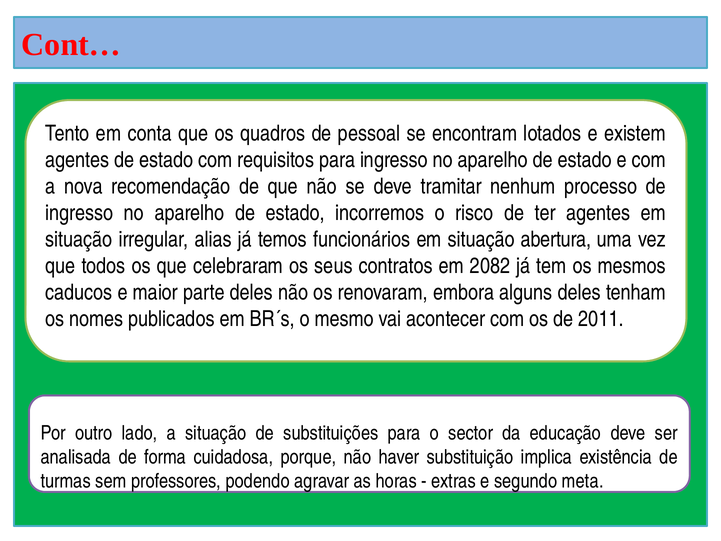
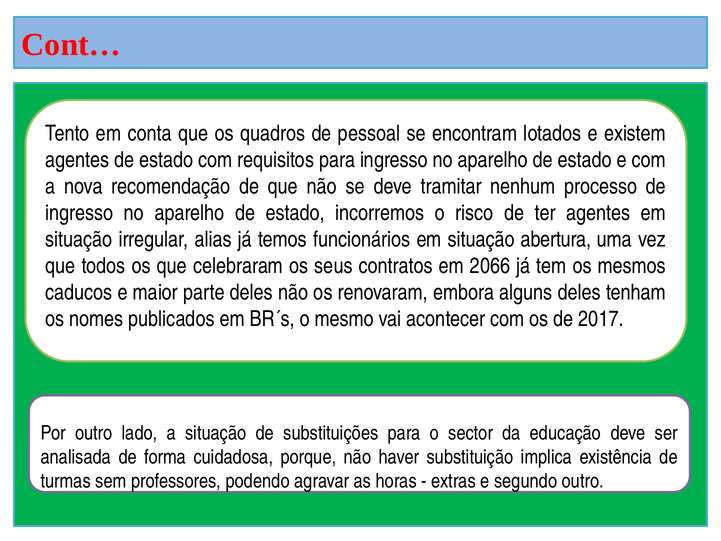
2082: 2082 -> 2066
2011: 2011 -> 2017
segundo meta: meta -> outro
